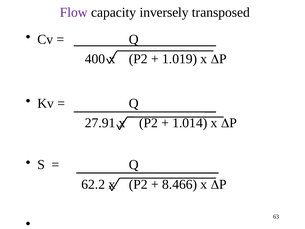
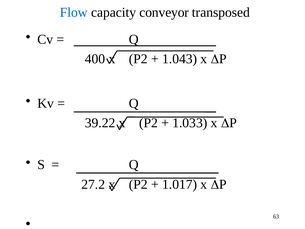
Flow colour: purple -> blue
inversely: inversely -> conveyor
1.019: 1.019 -> 1.043
27.91: 27.91 -> 39.22
1.014: 1.014 -> 1.033
62.2: 62.2 -> 27.2
8.466: 8.466 -> 1.017
